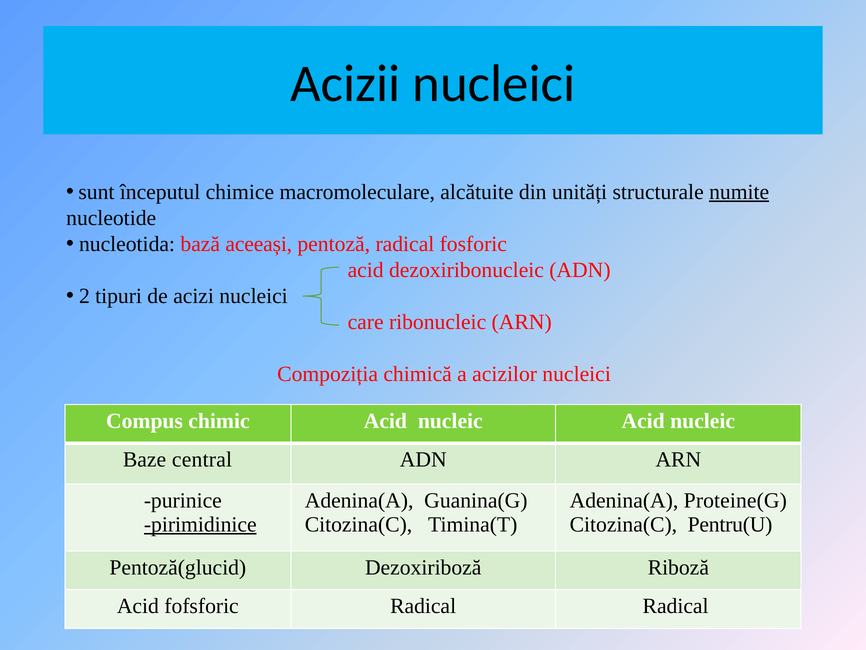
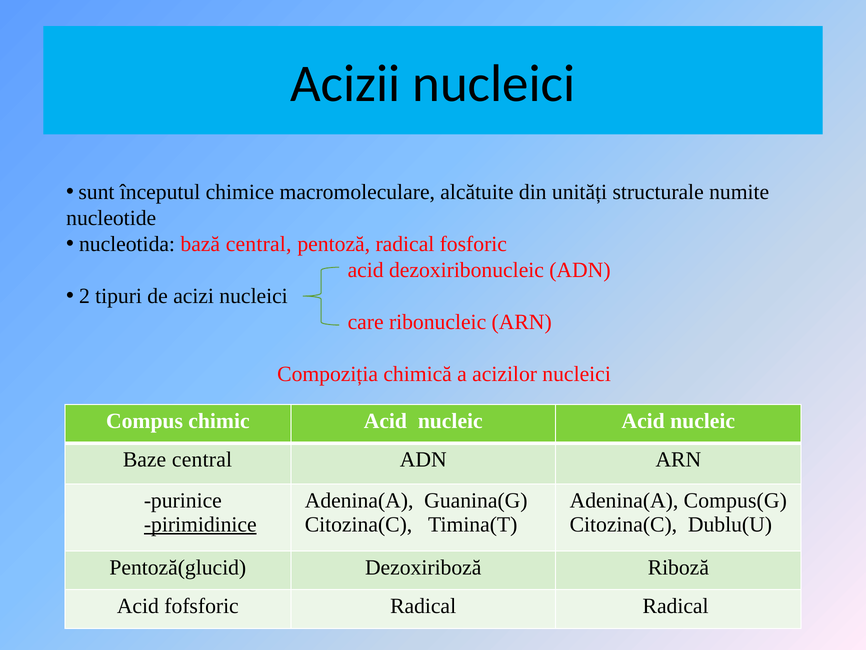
numite underline: present -> none
bază aceeași: aceeași -> central
Proteine(G: Proteine(G -> Compus(G
Pentru(U: Pentru(U -> Dublu(U
